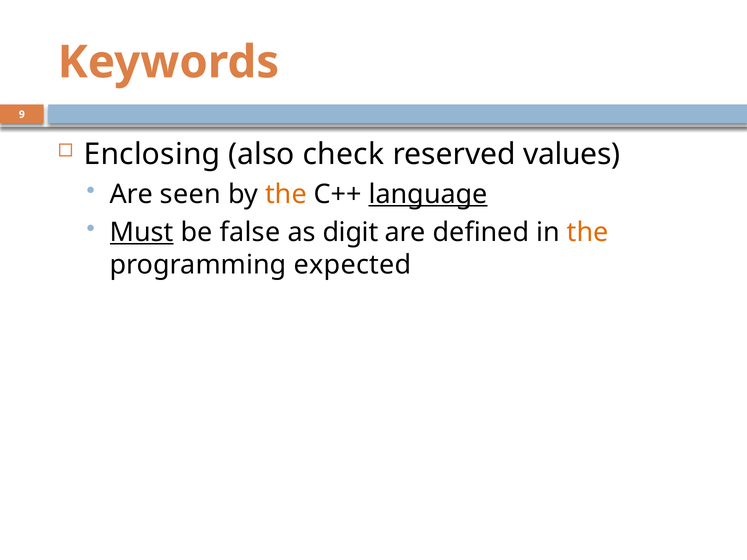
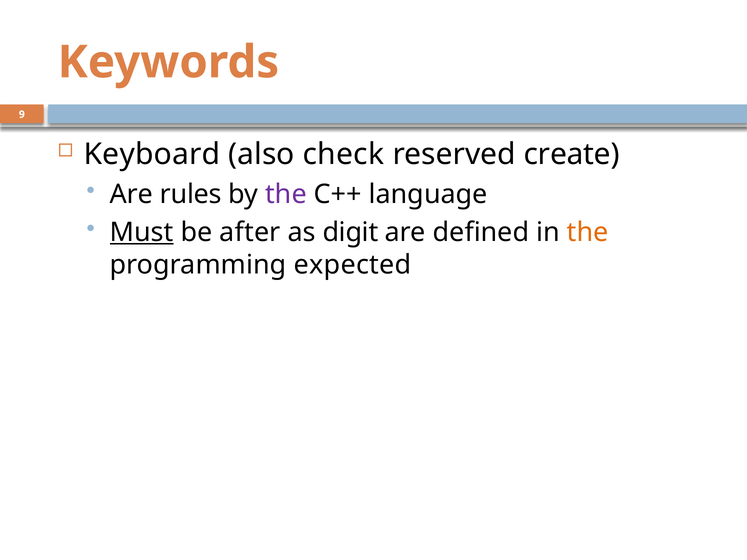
Enclosing: Enclosing -> Keyboard
values: values -> create
seen: seen -> rules
the at (286, 194) colour: orange -> purple
language underline: present -> none
false: false -> after
